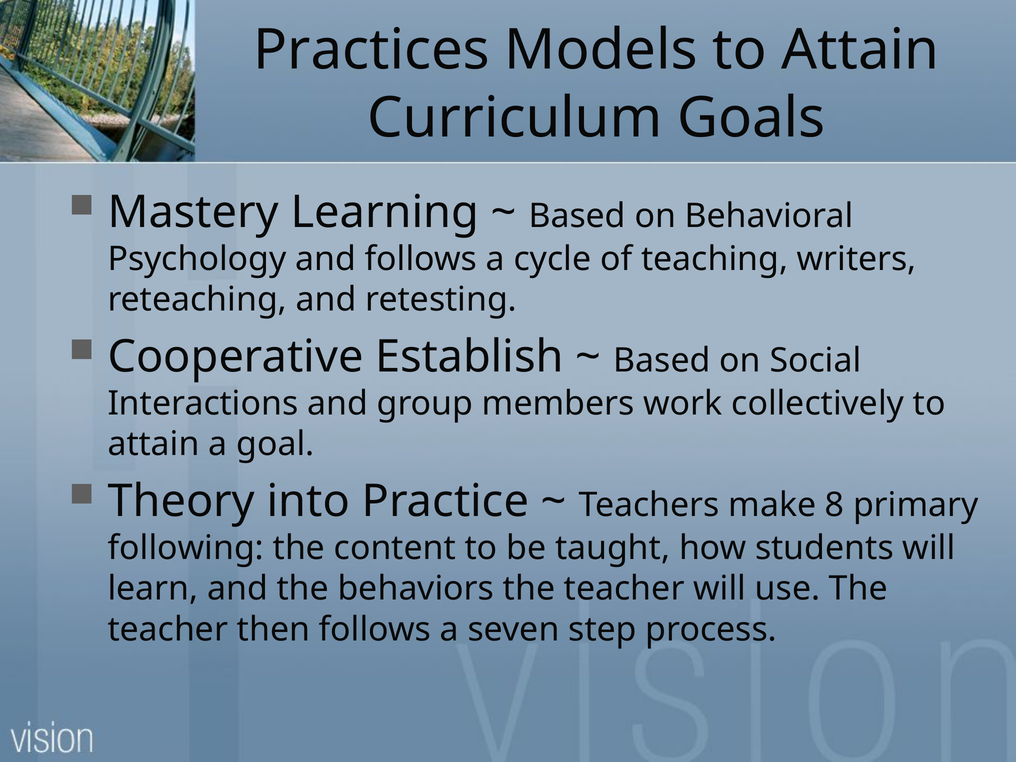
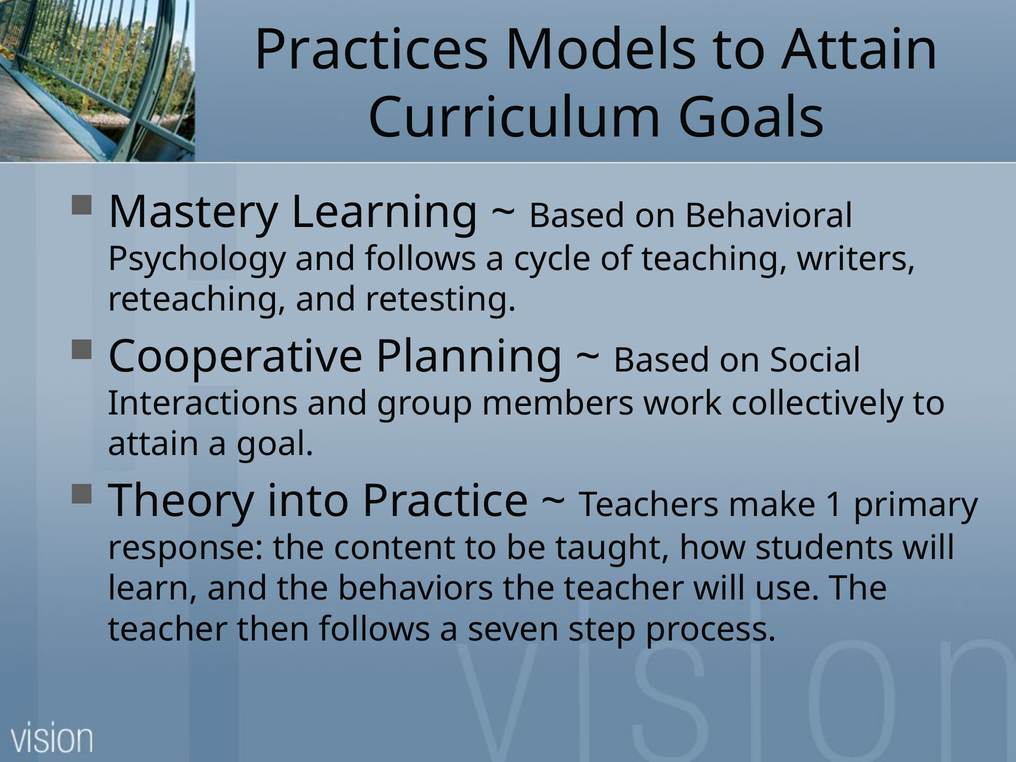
Establish: Establish -> Planning
8: 8 -> 1
following: following -> response
